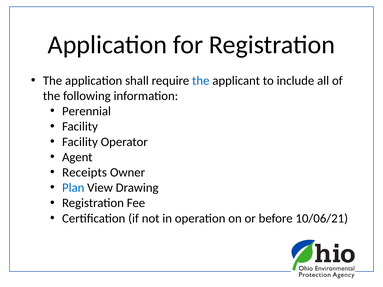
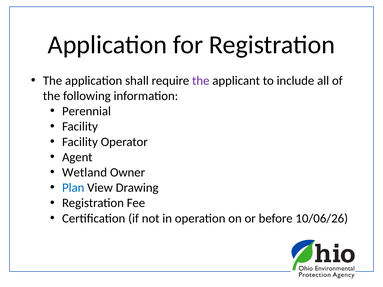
the at (201, 81) colour: blue -> purple
Receipts: Receipts -> Wetland
10/06/21: 10/06/21 -> 10/06/26
